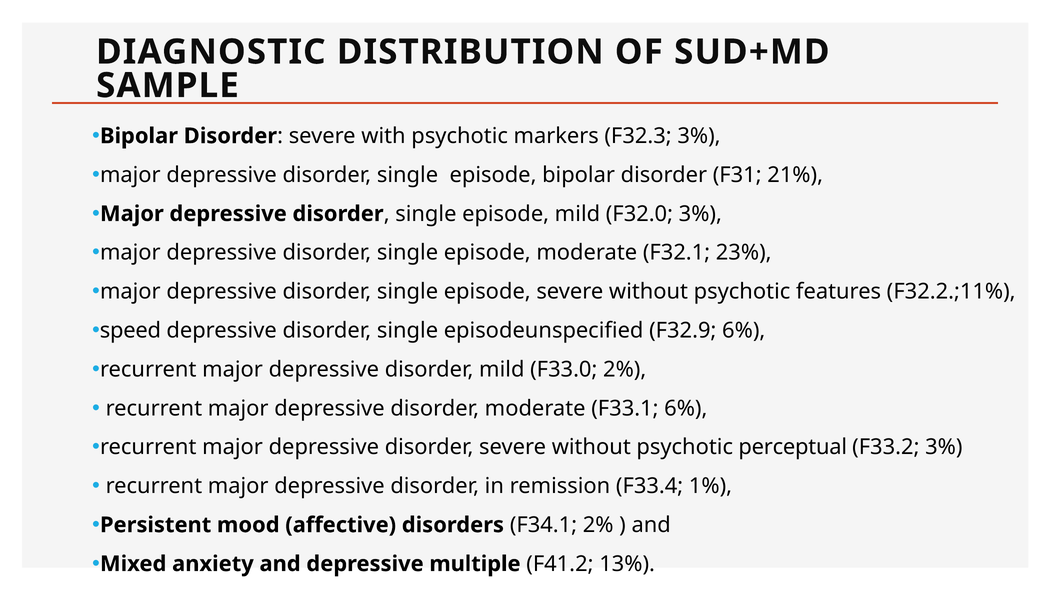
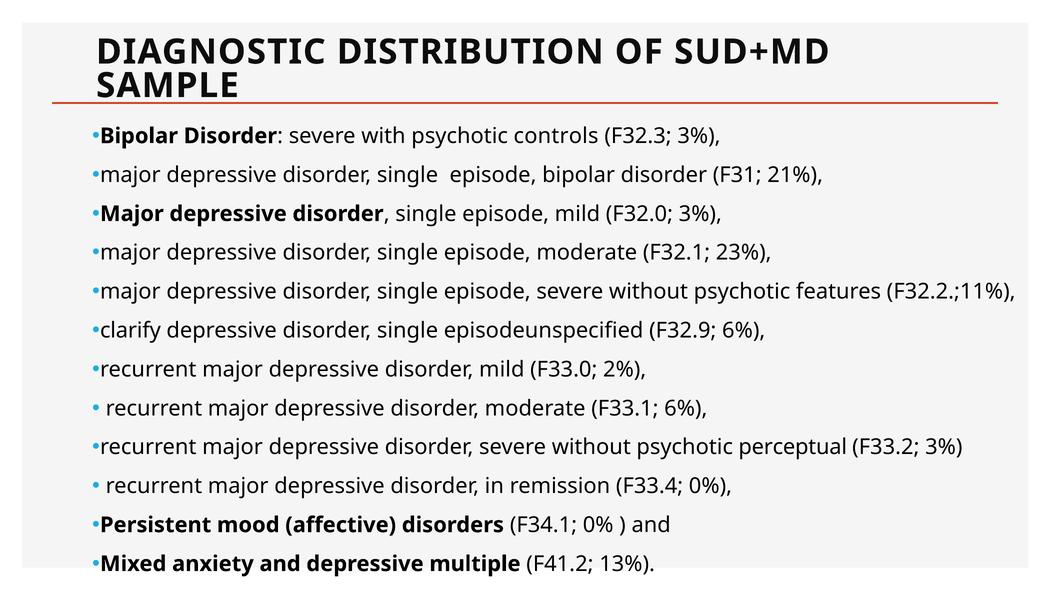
markers: markers -> controls
speed: speed -> clarify
F33.4 1%: 1% -> 0%
F34.1 2%: 2% -> 0%
